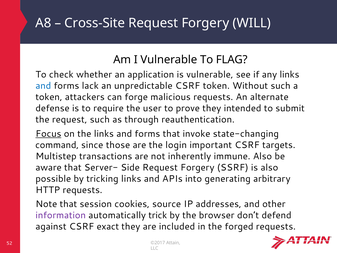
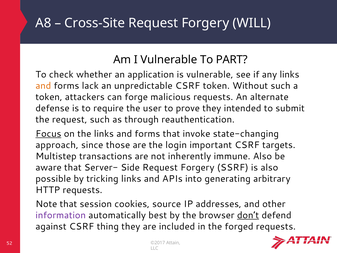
FLAG: FLAG -> PART
and at (43, 86) colour: blue -> orange
command: command -> approach
trick: trick -> best
don’t underline: none -> present
exact: exact -> thing
